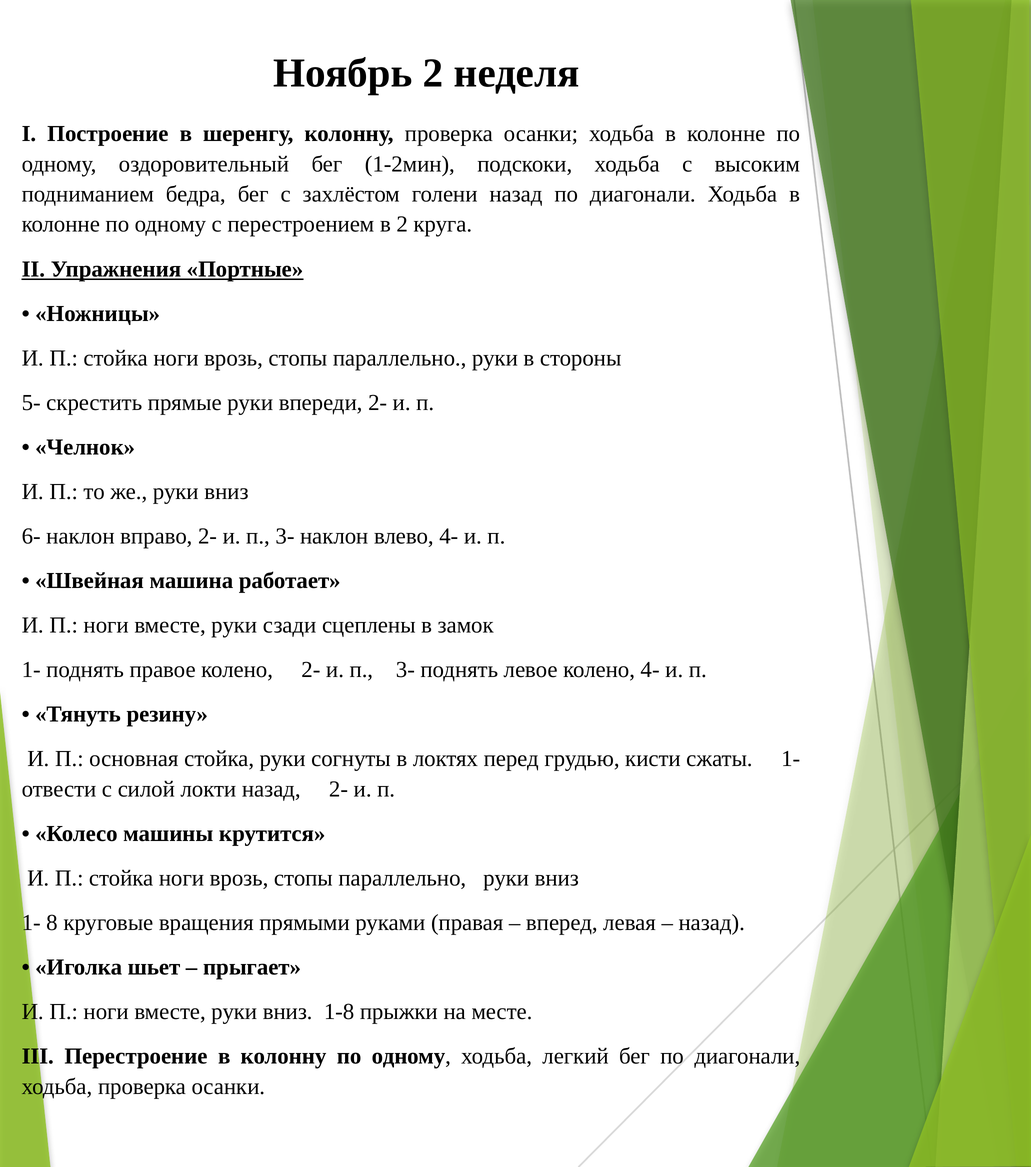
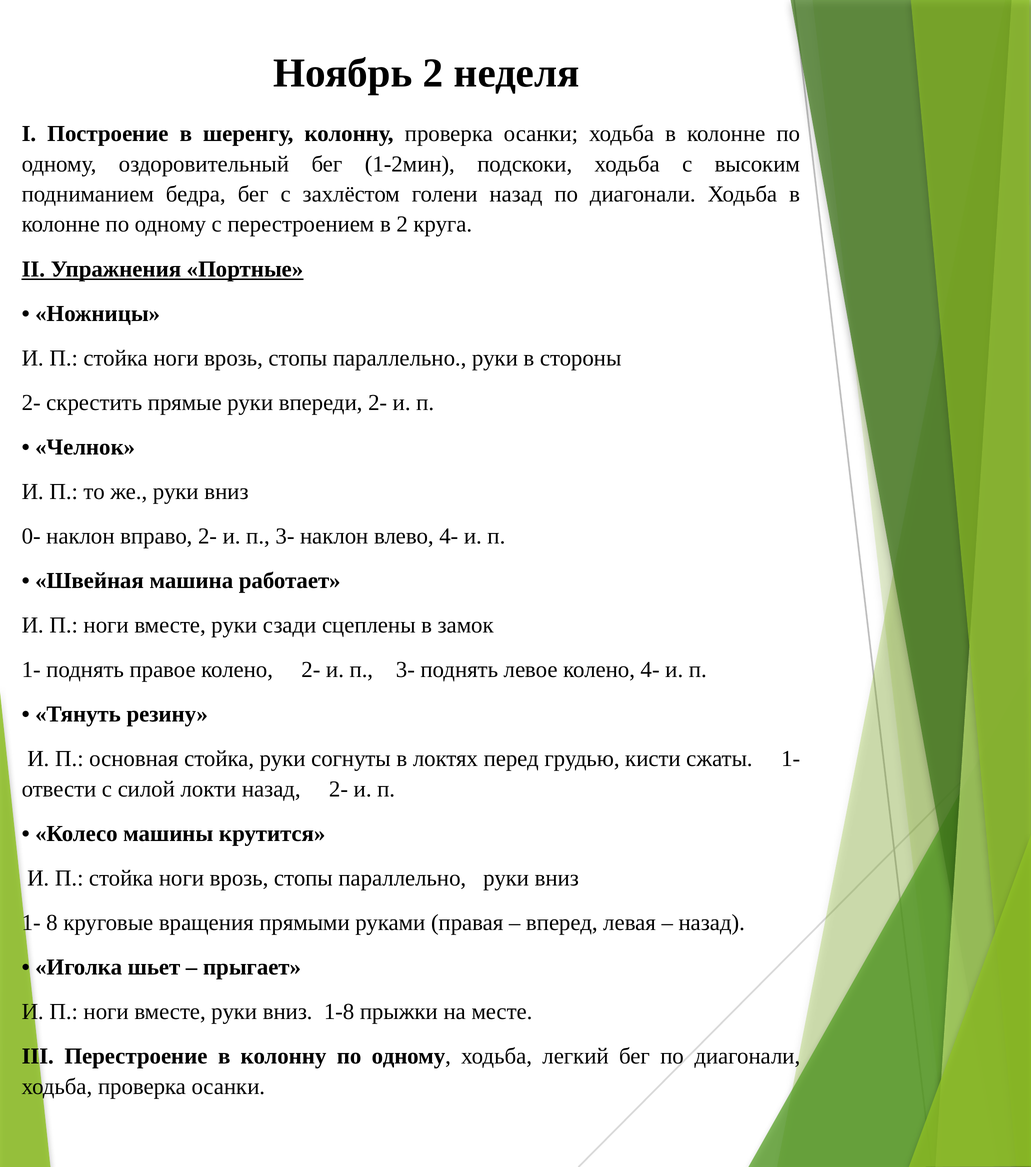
5- at (31, 403): 5- -> 2-
6-: 6- -> 0-
